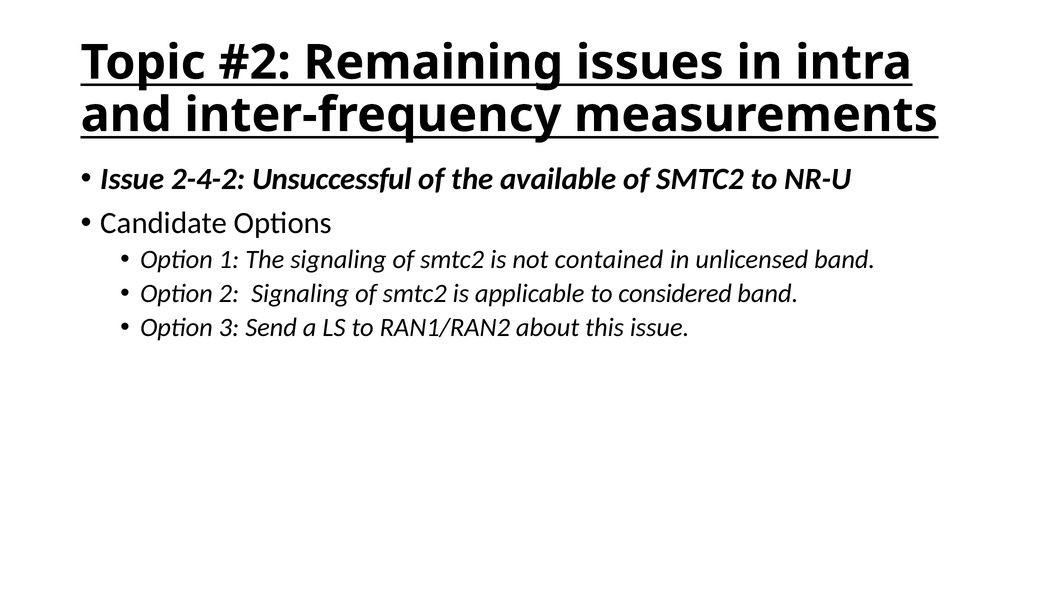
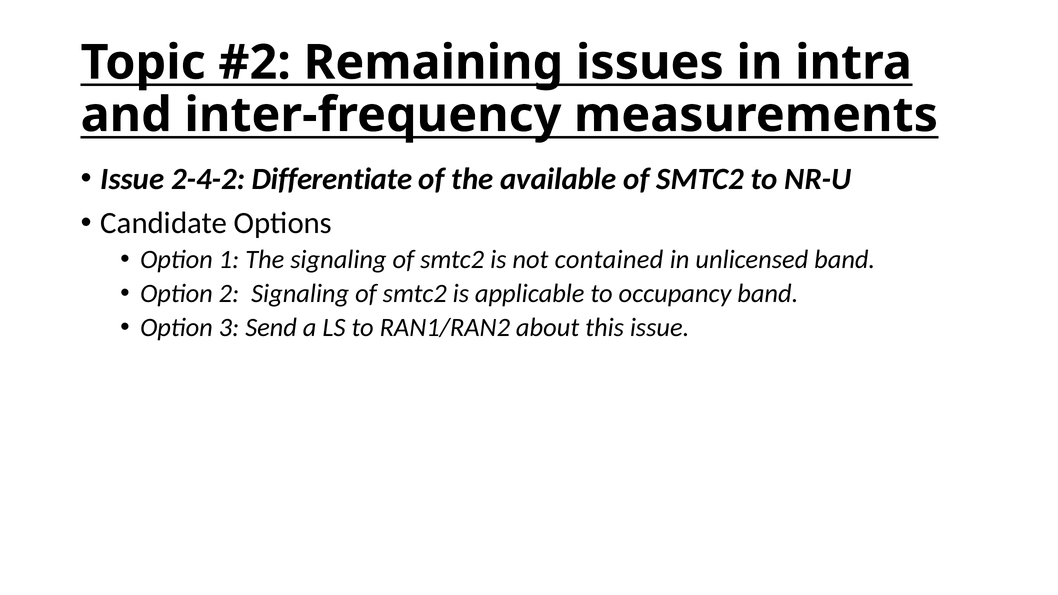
Unsuccessful: Unsuccessful -> Differentiate
considered: considered -> occupancy
